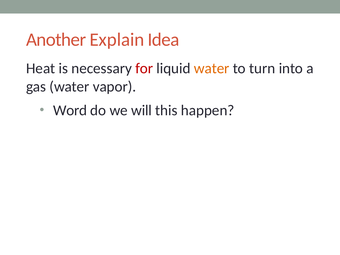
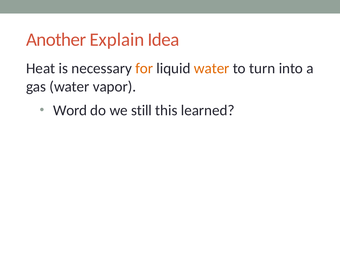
for colour: red -> orange
will: will -> still
happen: happen -> learned
